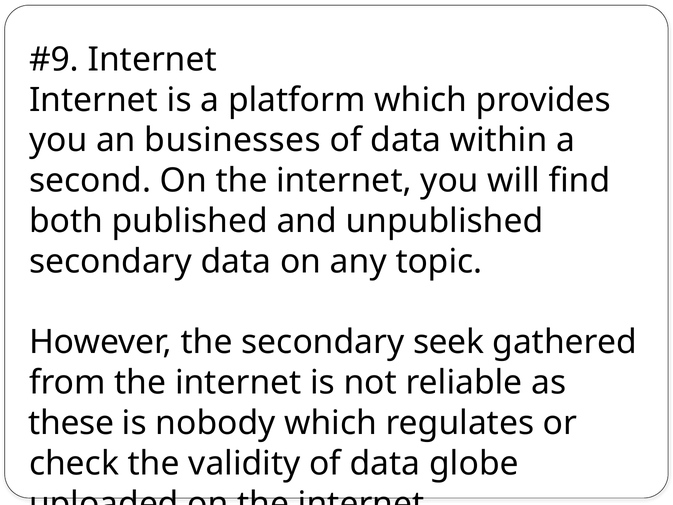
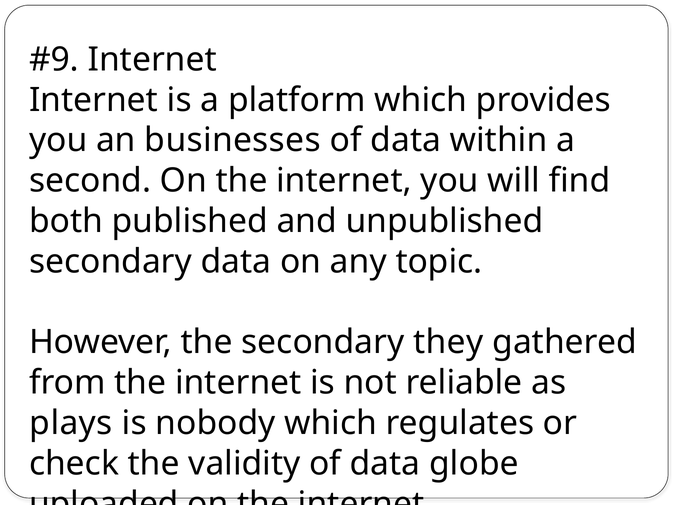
seek: seek -> they
these: these -> plays
